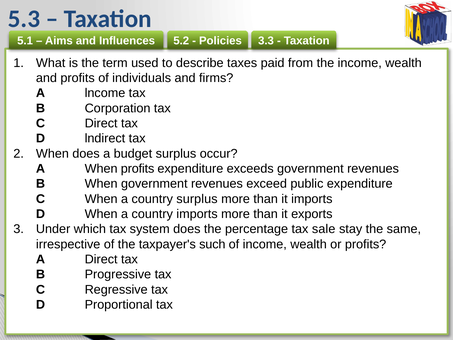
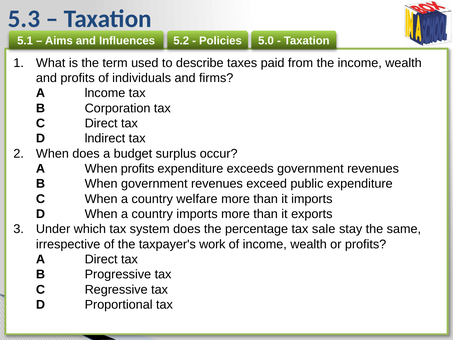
3.3: 3.3 -> 5.0
country surplus: surplus -> welfare
such: such -> work
